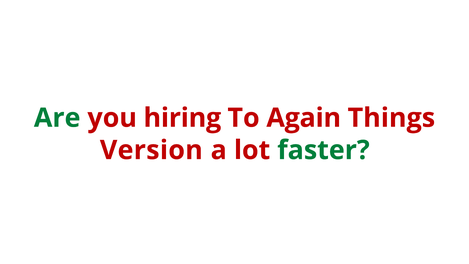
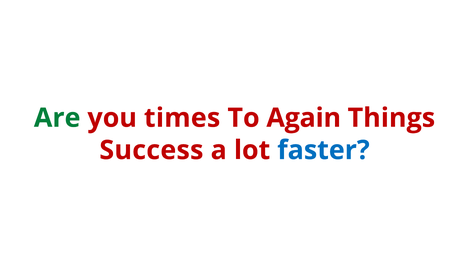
hiring: hiring -> times
Version: Version -> Success
faster colour: green -> blue
